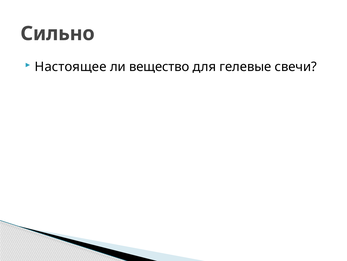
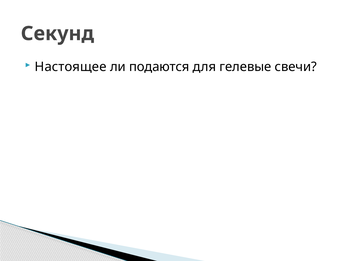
Сильно: Сильно -> Секунд
вещество: вещество -> подаются
